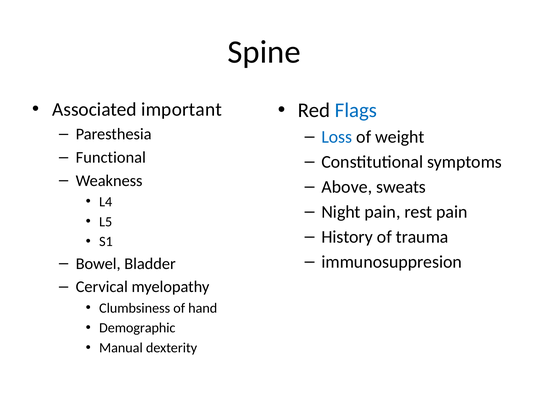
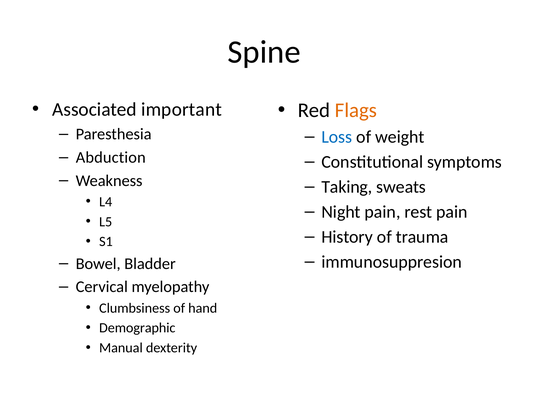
Flags colour: blue -> orange
Functional: Functional -> Abduction
Above: Above -> Taking
